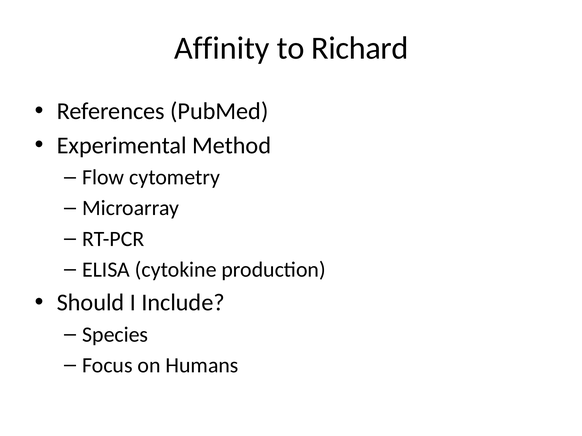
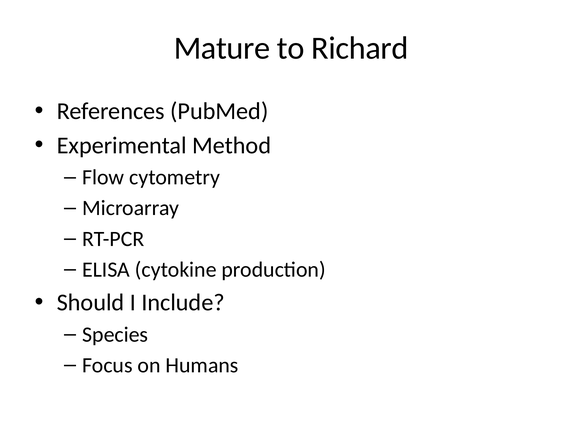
Affinity: Affinity -> Mature
